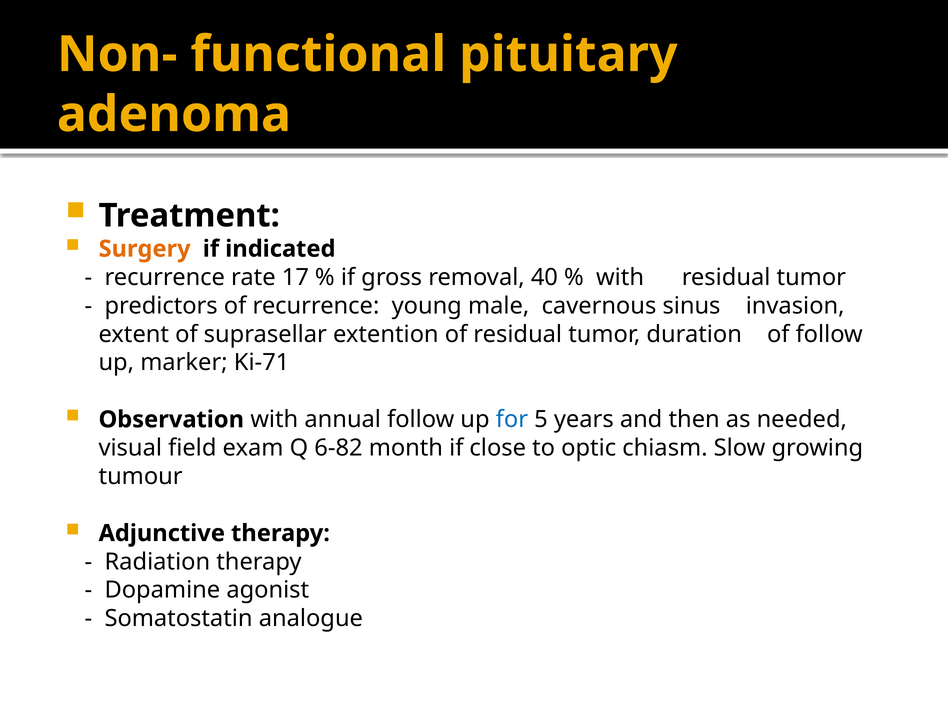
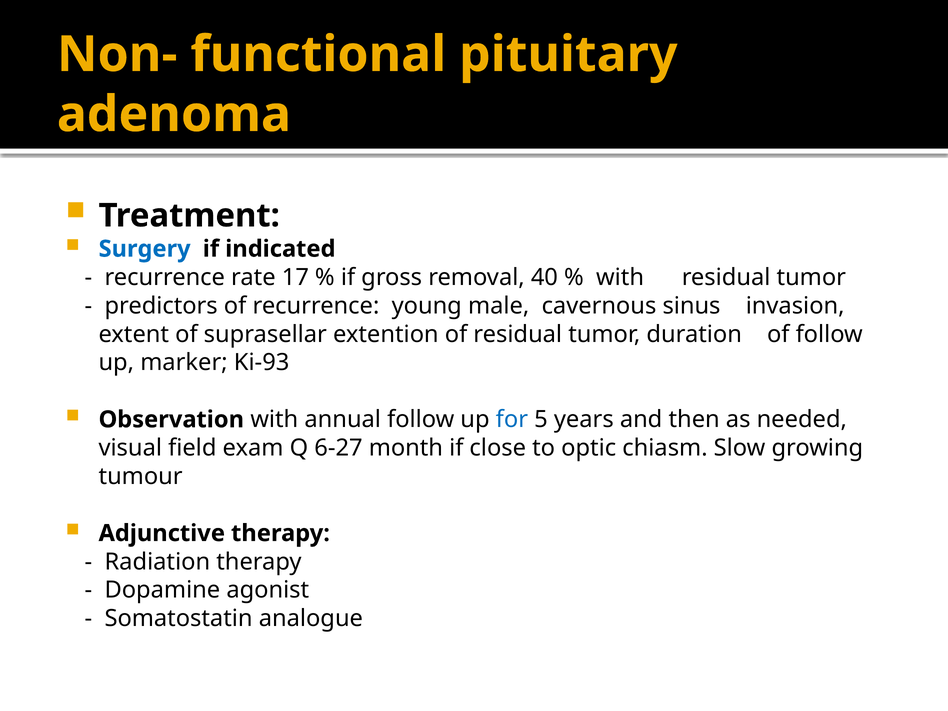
Surgery colour: orange -> blue
Ki-71: Ki-71 -> Ki-93
6-82: 6-82 -> 6-27
